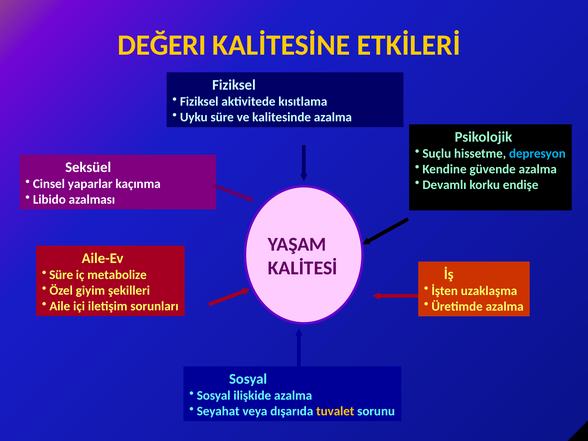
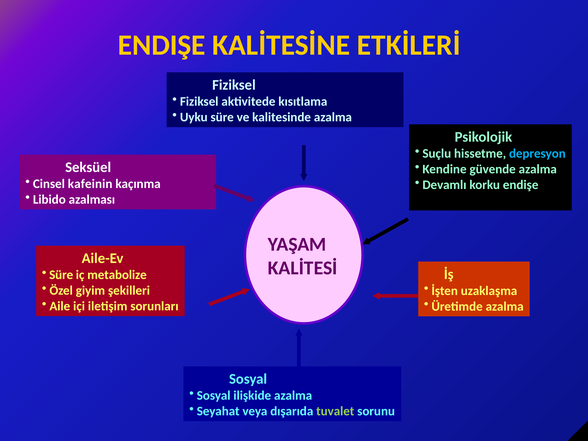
DEĞERI at (162, 45): DEĞERI -> ENDIŞE
yaparlar: yaparlar -> kafeinin
tuvalet colour: yellow -> light green
